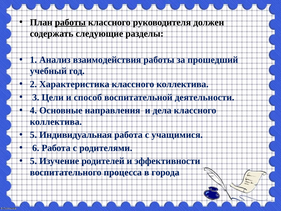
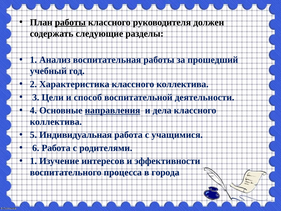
взаимодействия: взаимодействия -> воспитательная
направления underline: none -> present
5 at (33, 161): 5 -> 1
родителей: родителей -> интересов
